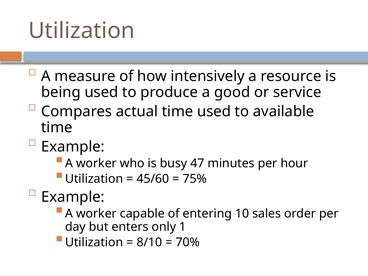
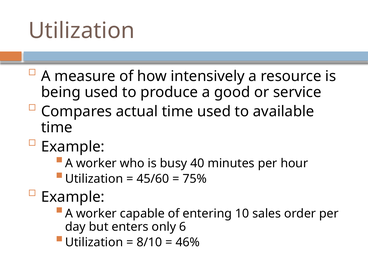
47: 47 -> 40
1: 1 -> 6
70%: 70% -> 46%
